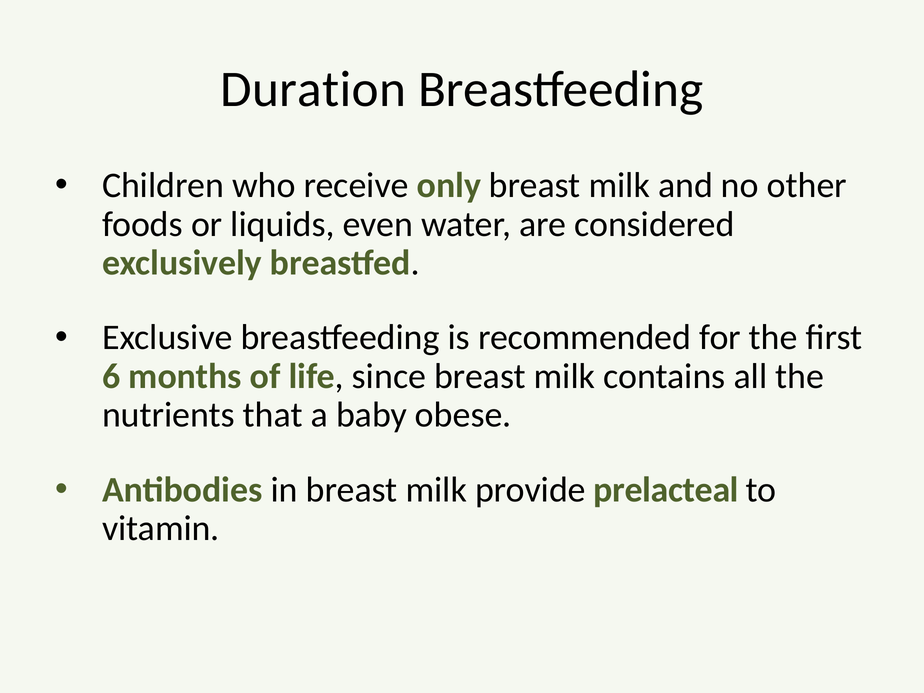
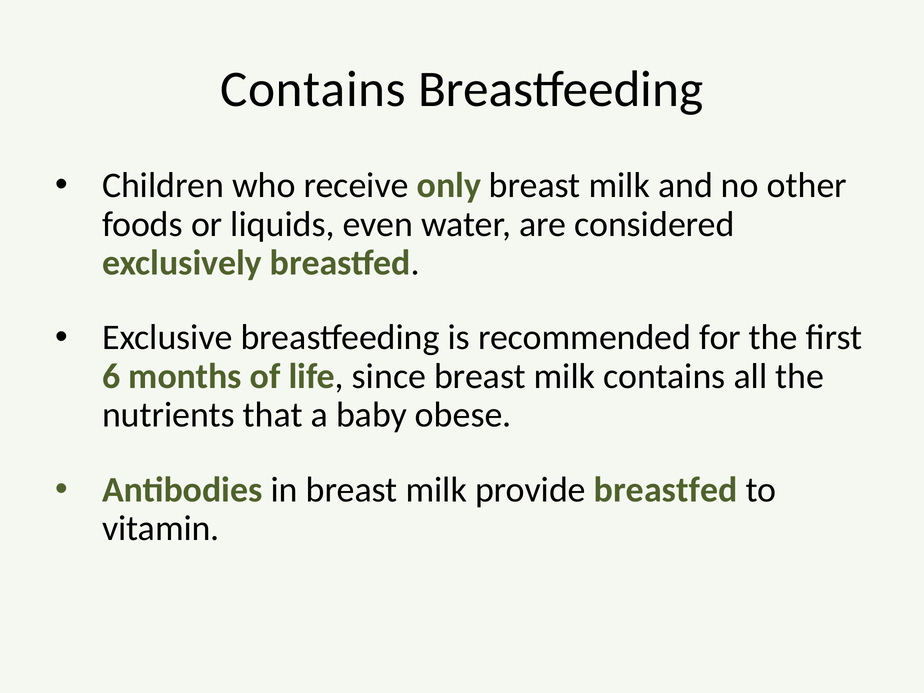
Duration at (313, 89): Duration -> Contains
provide prelacteal: prelacteal -> breastfed
